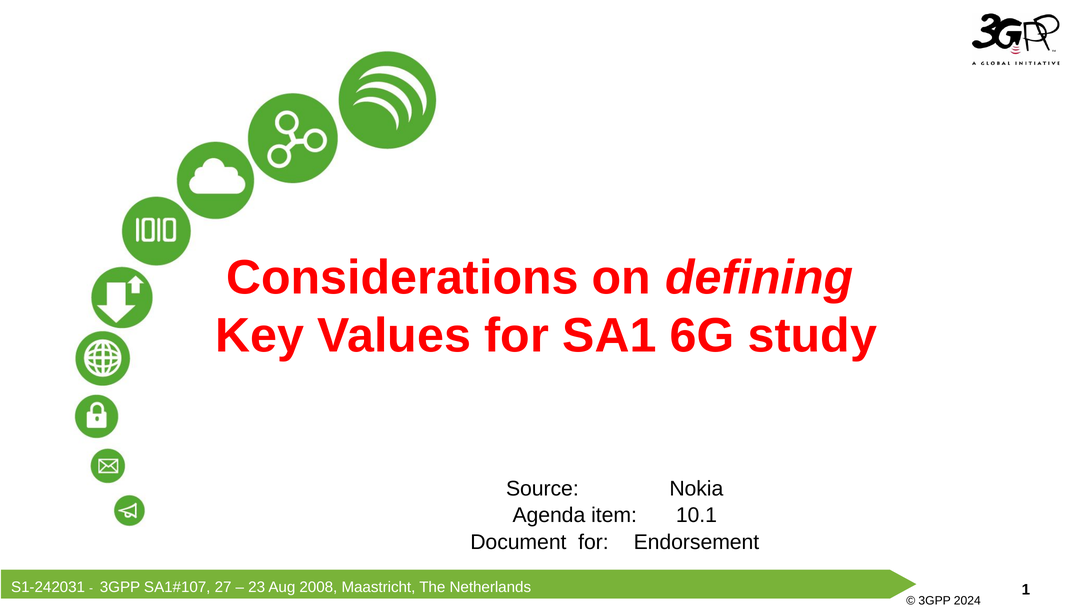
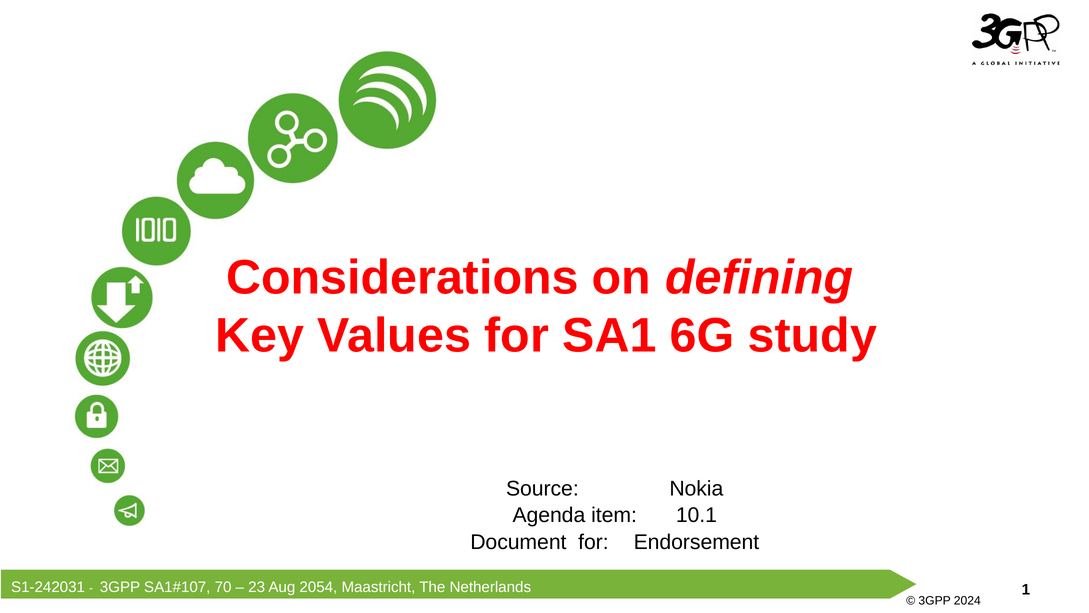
27: 27 -> 70
2008: 2008 -> 2054
